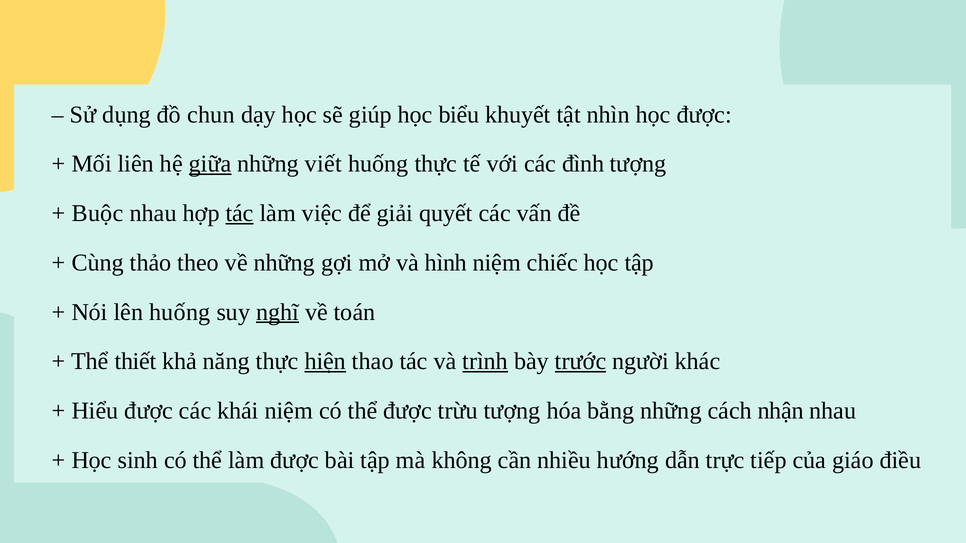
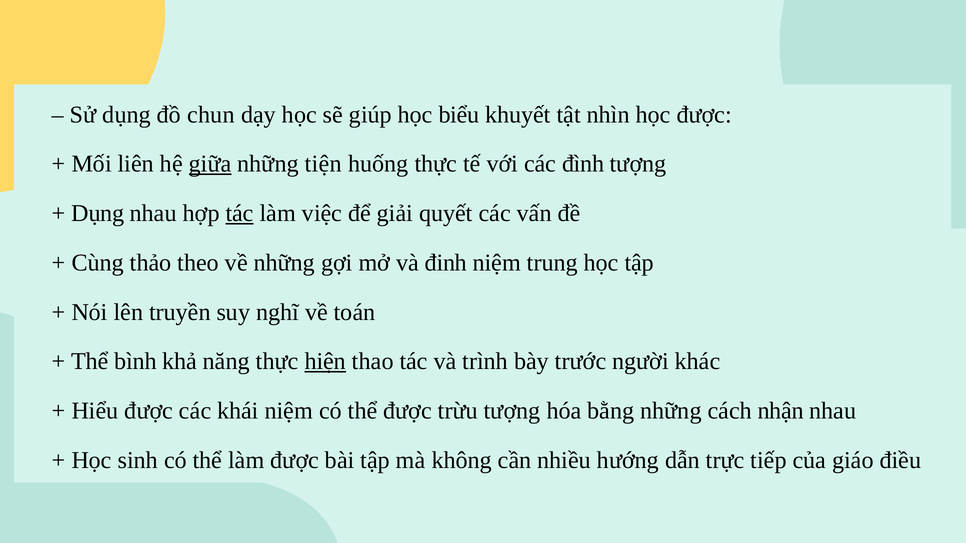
viết: viết -> tiện
Buộc at (98, 213): Buộc -> Dụng
hình: hình -> đinh
chiếc: chiếc -> trung
lên huống: huống -> truyền
nghĩ underline: present -> none
thiết: thiết -> bình
trình underline: present -> none
trước underline: present -> none
